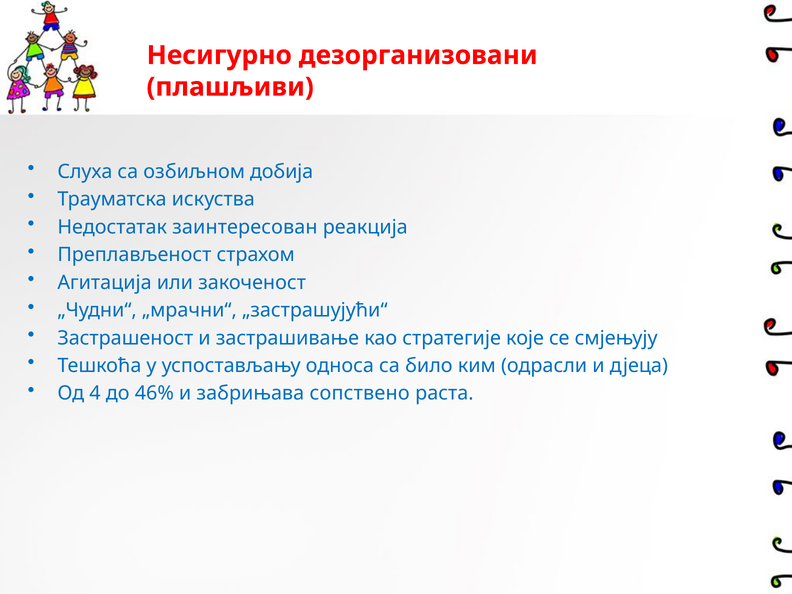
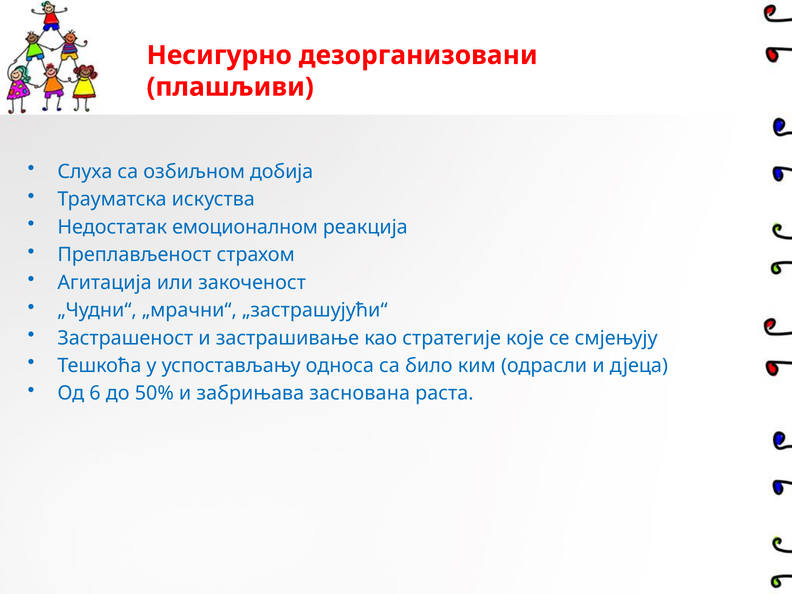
заинтересован: заинтересован -> емоционалном
4: 4 -> 6
46%: 46% -> 50%
сопствено: сопствено -> заснована
